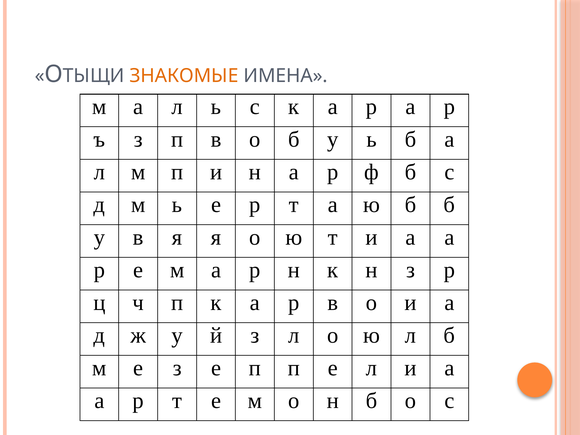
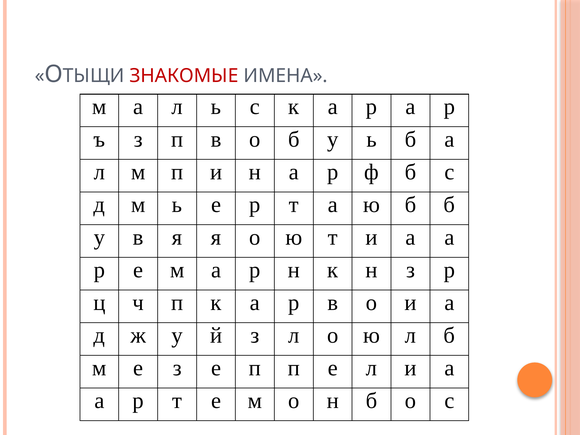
ЗНАКОМЫЕ colour: orange -> red
